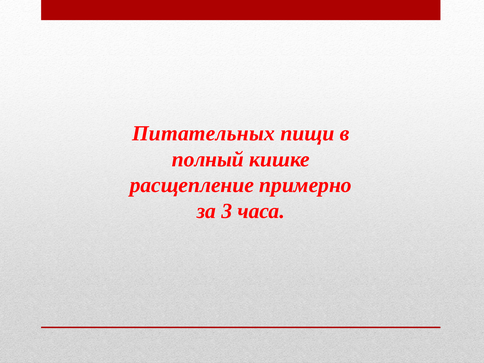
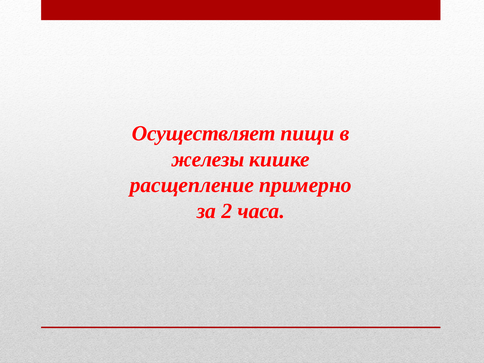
Питательных: Питательных -> Осуществляет
полный: полный -> железы
3: 3 -> 2
